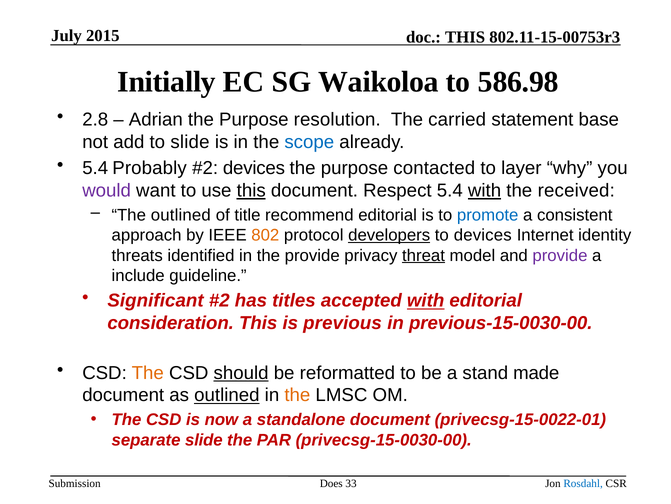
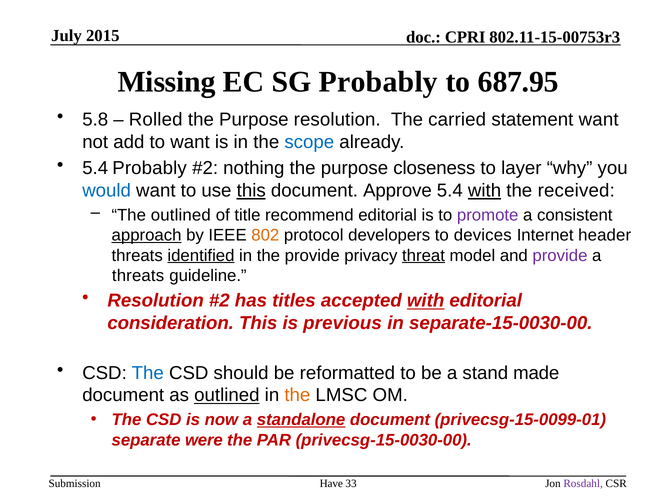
THIS at (465, 37): THIS -> CPRI
Initially: Initially -> Missing
SG Waikoloa: Waikoloa -> Probably
586.98: 586.98 -> 687.95
2.8: 2.8 -> 5.8
Adrian: Adrian -> Rolled
statement base: base -> want
to slide: slide -> want
devices at (254, 168): devices -> nothing
contacted: contacted -> closeness
would colour: purple -> blue
Respect: Respect -> Approve
promote colour: blue -> purple
approach underline: none -> present
developers underline: present -> none
identity: identity -> header
identified underline: none -> present
include at (138, 275): include -> threats
Significant at (156, 300): Significant -> Resolution
previous-15-0030-00: previous-15-0030-00 -> separate-15-0030-00
The at (148, 372) colour: orange -> blue
should underline: present -> none
standalone underline: none -> present
privecsg-15-0022-01: privecsg-15-0022-01 -> privecsg-15-0099-01
separate slide: slide -> were
Does: Does -> Have
Rosdahl colour: blue -> purple
